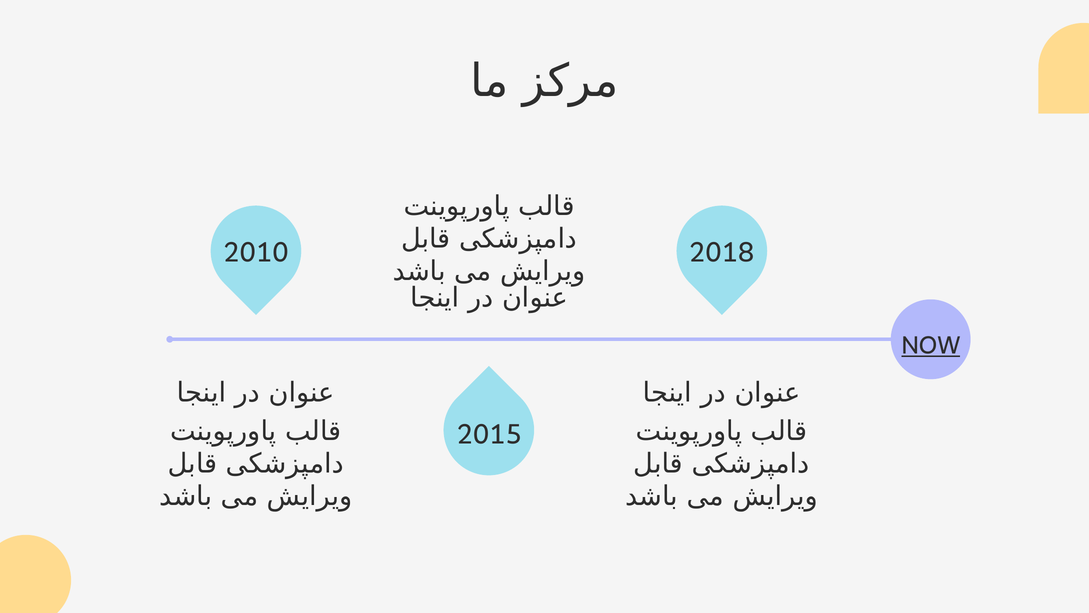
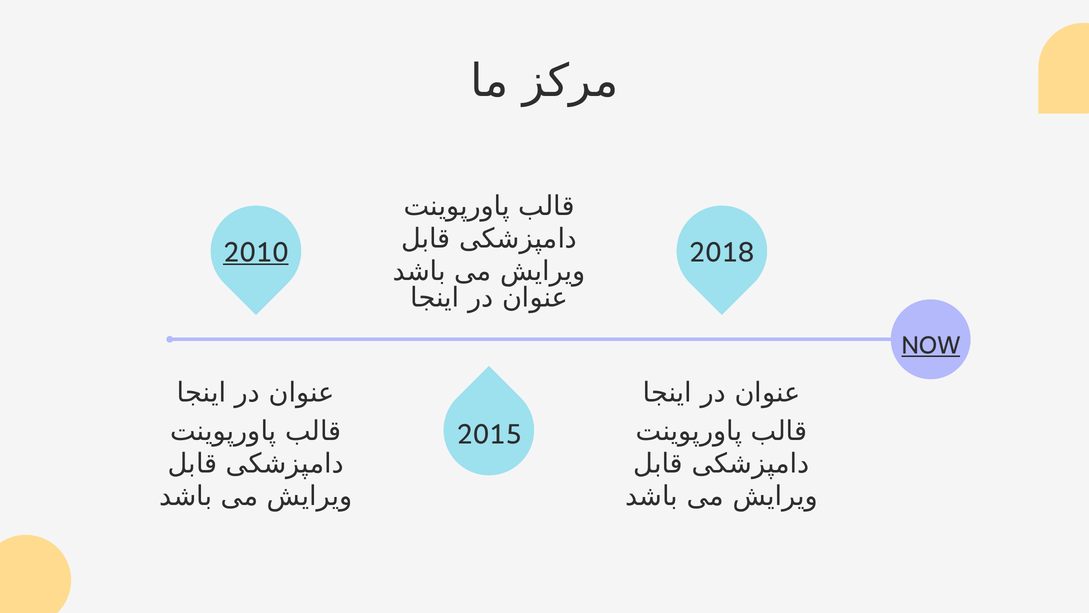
2010 underline: none -> present
